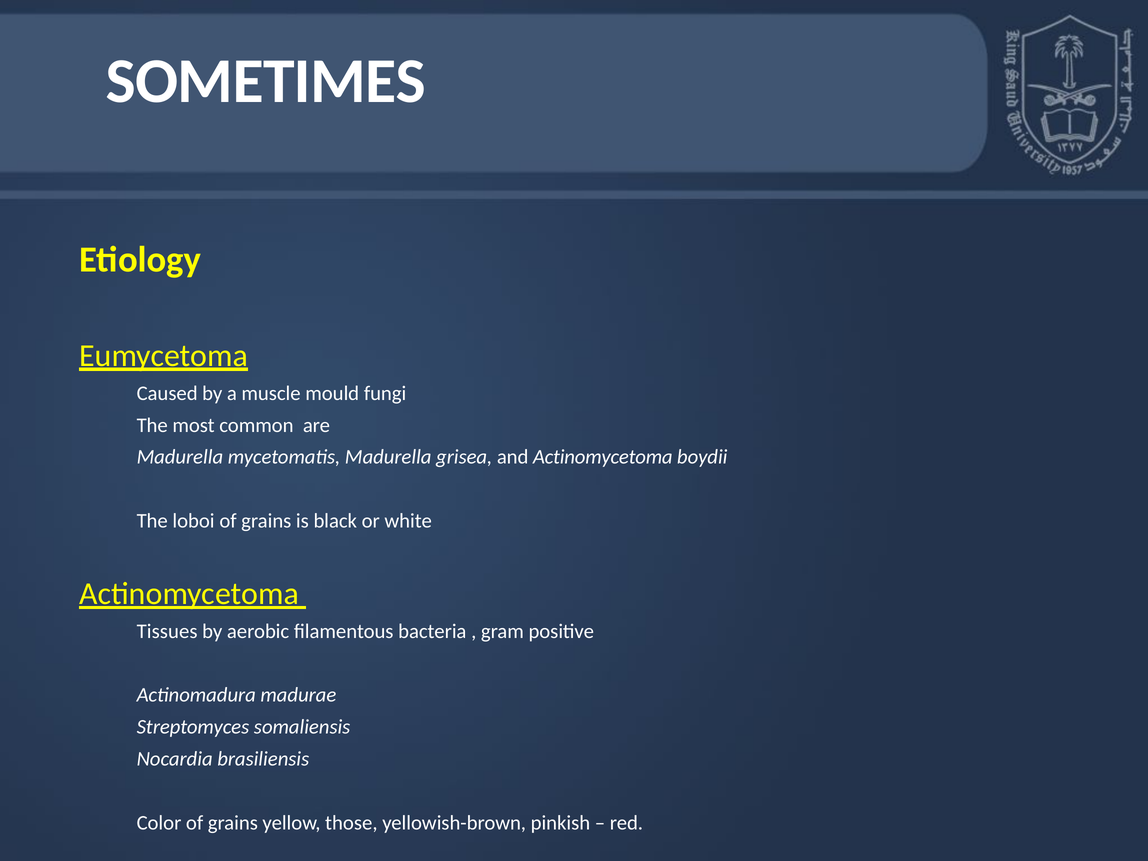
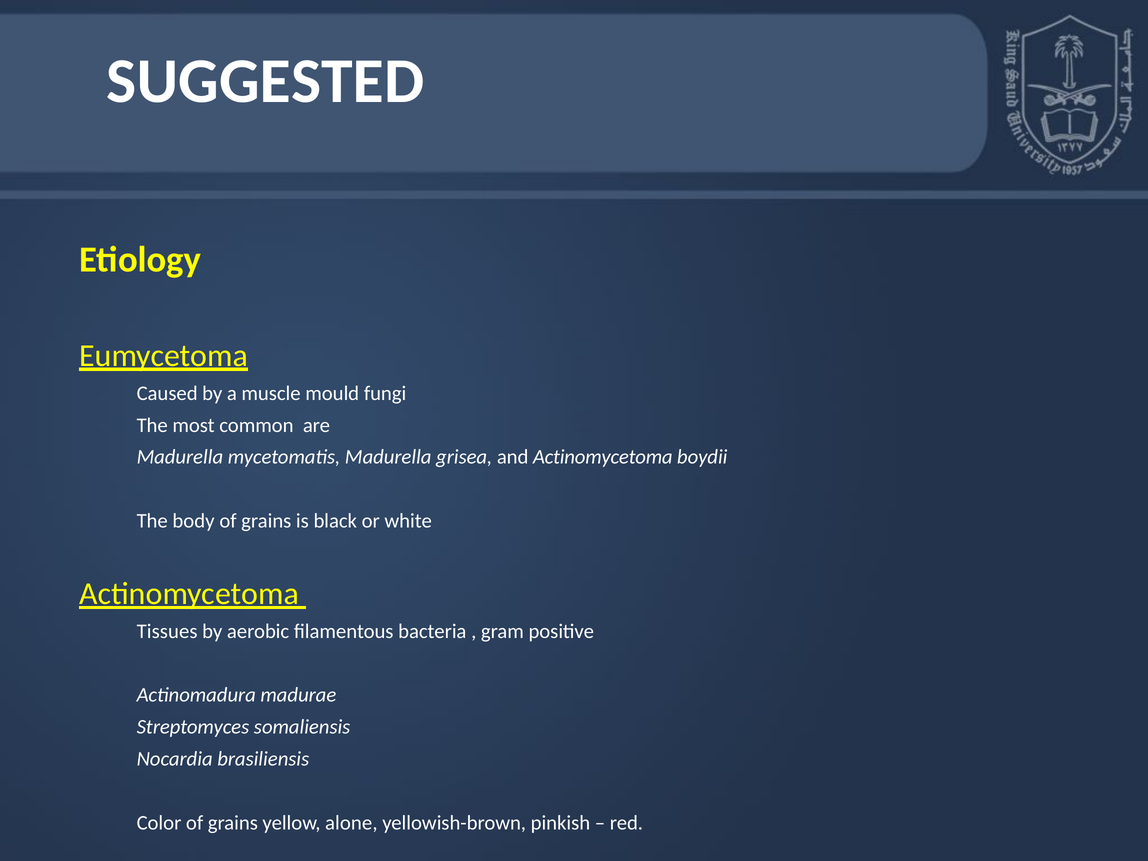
SOMETIMES: SOMETIMES -> SUGGESTED
loboi: loboi -> body
those: those -> alone
